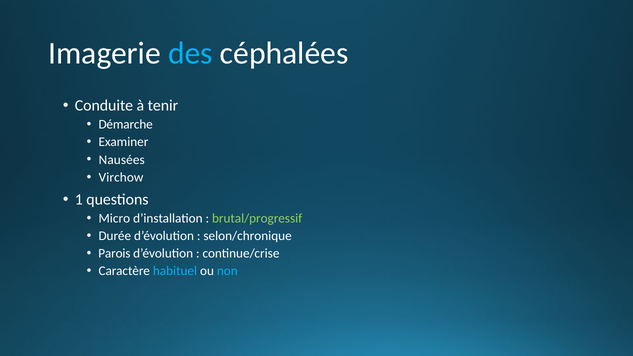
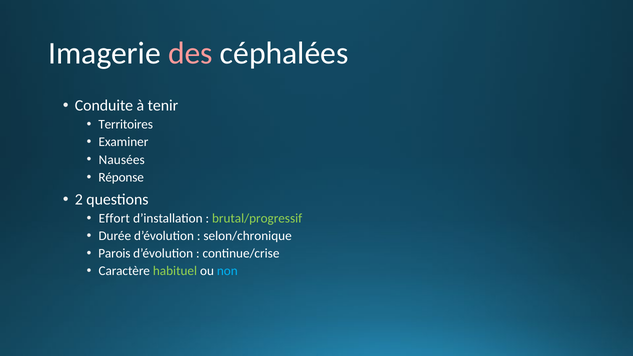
des colour: light blue -> pink
Démarche: Démarche -> Territoires
Virchow: Virchow -> Réponse
1: 1 -> 2
Micro: Micro -> Effort
habituel colour: light blue -> light green
